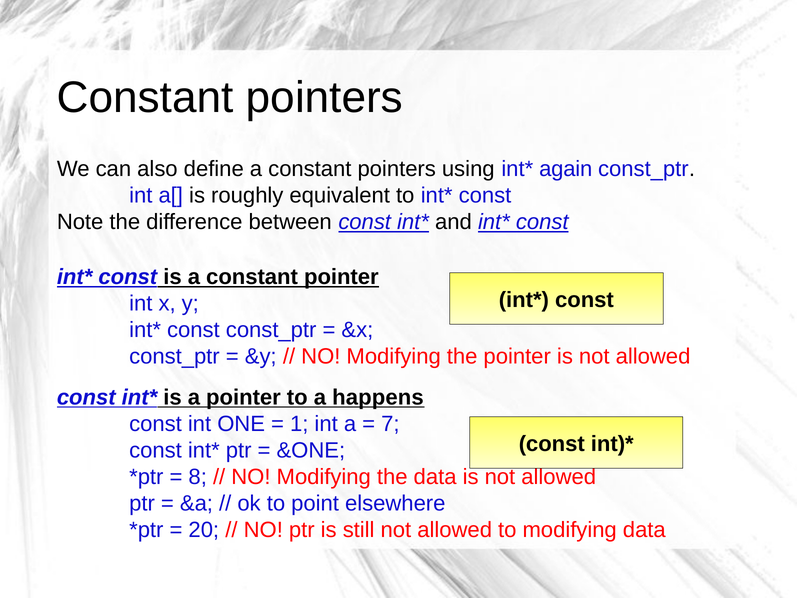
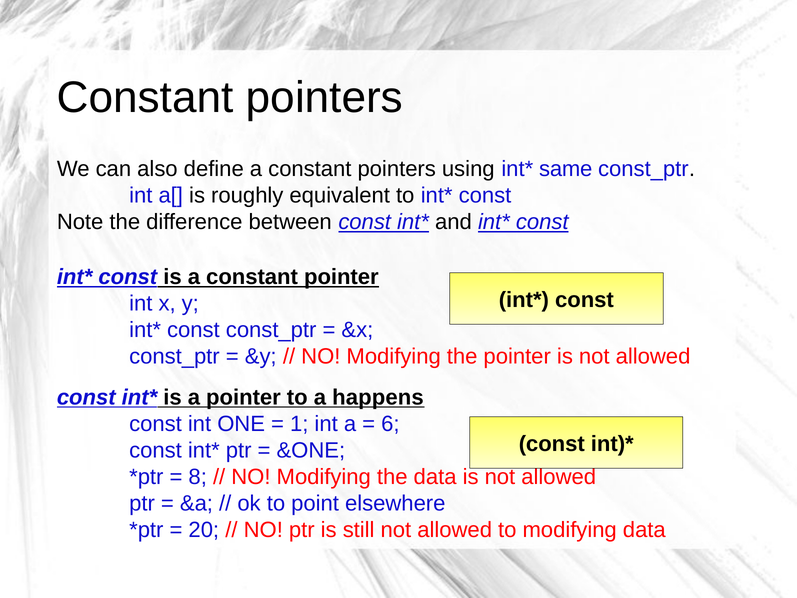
again: again -> same
7: 7 -> 6
